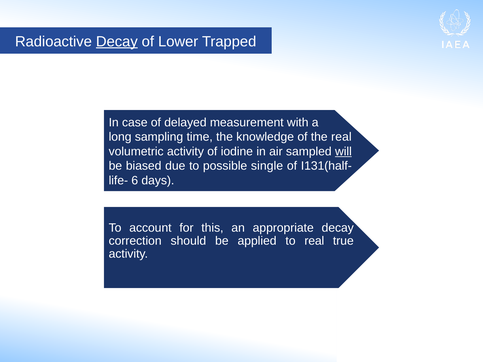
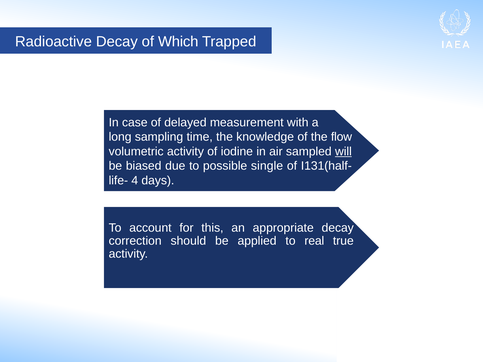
Decay at (117, 42) underline: present -> none
Lower: Lower -> Which
the real: real -> flow
6: 6 -> 4
